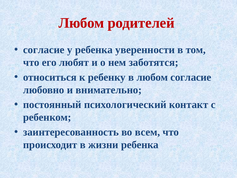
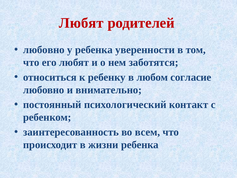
Любом at (81, 23): Любом -> Любят
согласие at (44, 50): согласие -> любовно
